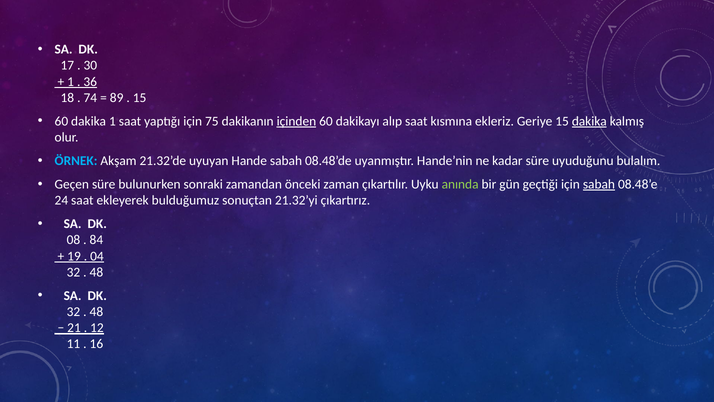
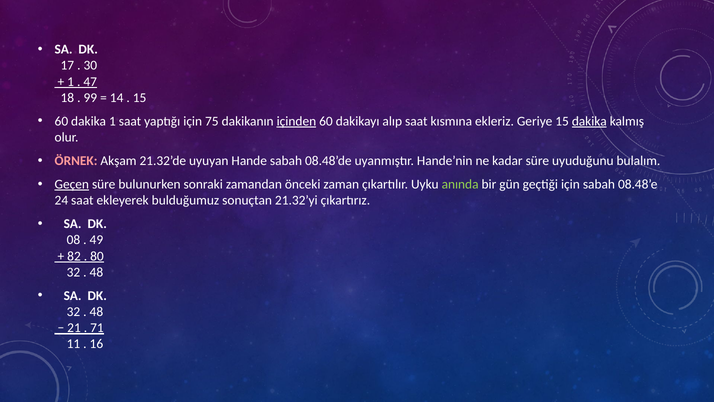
36: 36 -> 47
74: 74 -> 99
89: 89 -> 14
ÖRNEK colour: light blue -> pink
Geçen underline: none -> present
sabah at (599, 184) underline: present -> none
84: 84 -> 49
19: 19 -> 82
04: 04 -> 80
12: 12 -> 71
